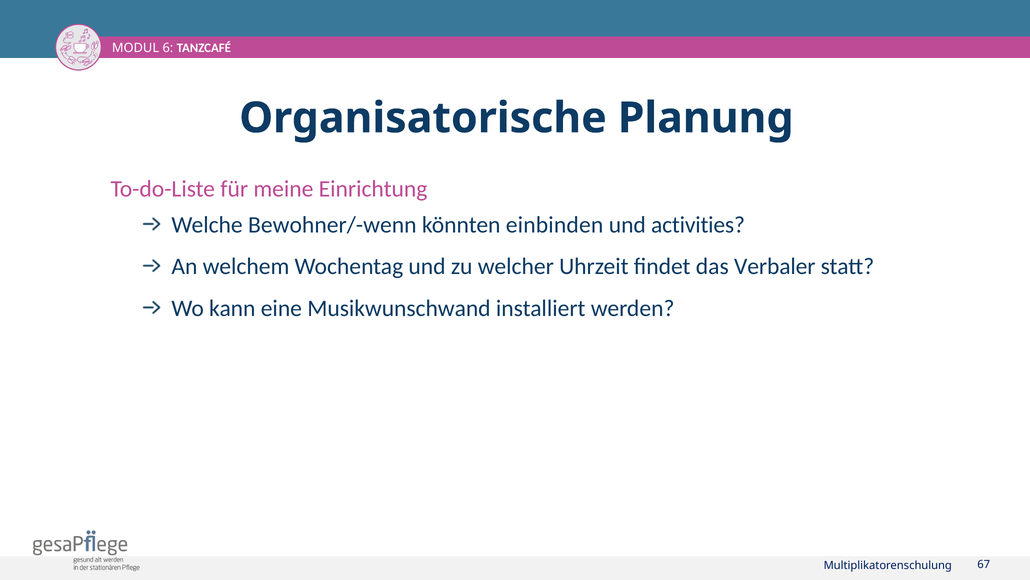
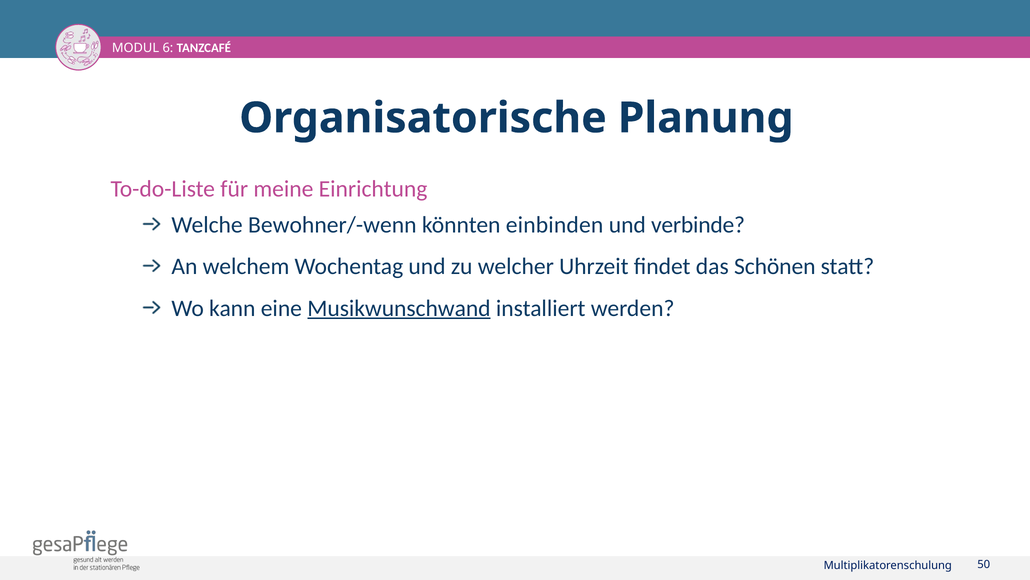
activities: activities -> verbinde
Verbaler: Verbaler -> Schönen
Musikwunschwand underline: none -> present
67: 67 -> 50
